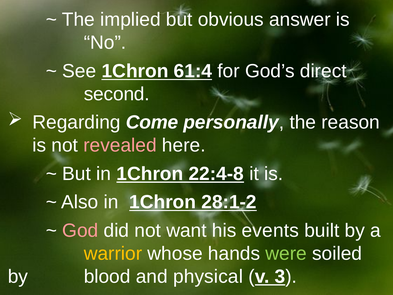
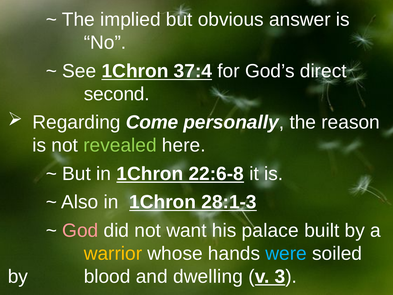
61:4: 61:4 -> 37:4
revealed colour: pink -> light green
22:4-8: 22:4-8 -> 22:6-8
28:1-2: 28:1-2 -> 28:1-3
events: events -> palace
were colour: light green -> light blue
physical: physical -> dwelling
